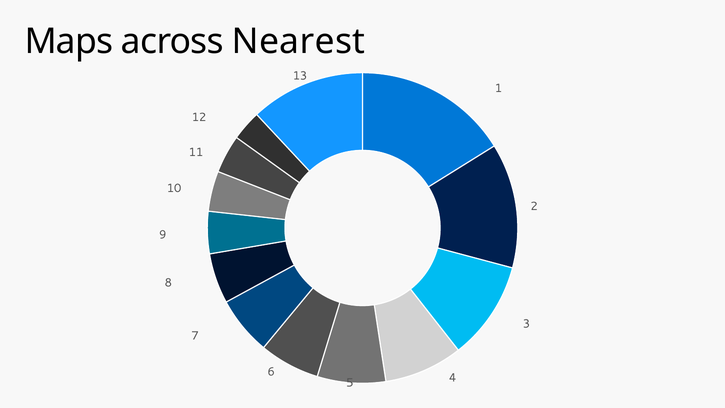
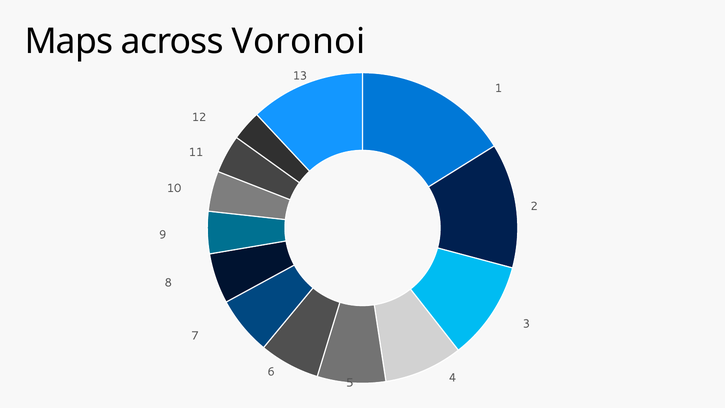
Nearest: Nearest -> Voronoi
